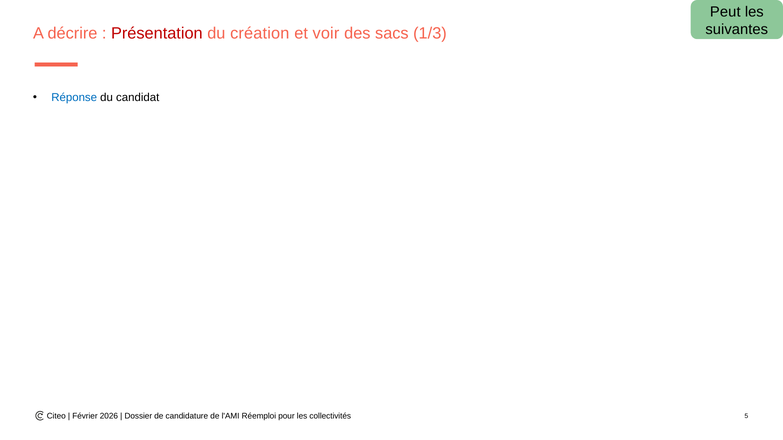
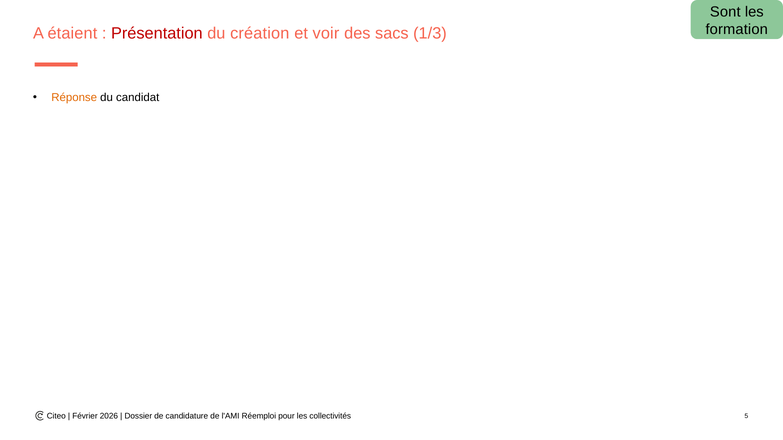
Peut: Peut -> Sont
suivantes: suivantes -> formation
décrire: décrire -> étaient
Réponse colour: blue -> orange
